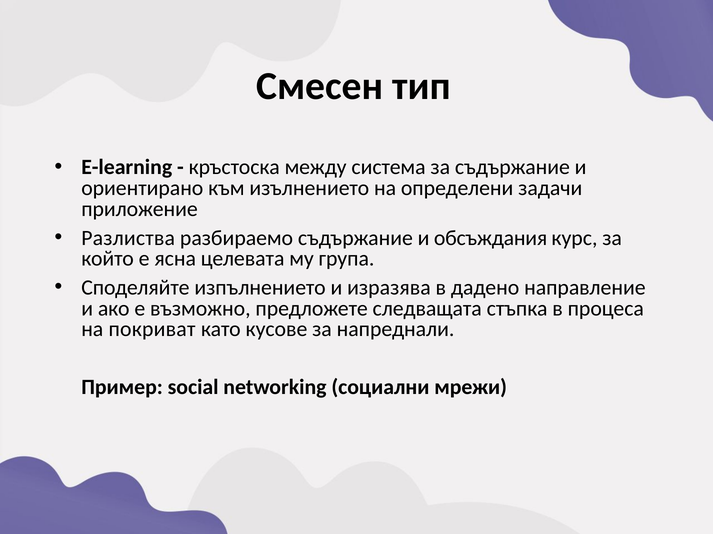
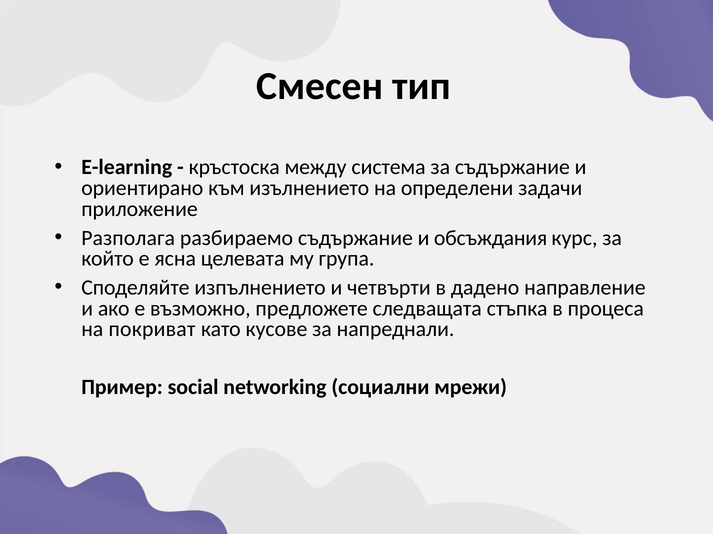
Разлиства: Разлиства -> Разполага
изразява: изразява -> четвърти
